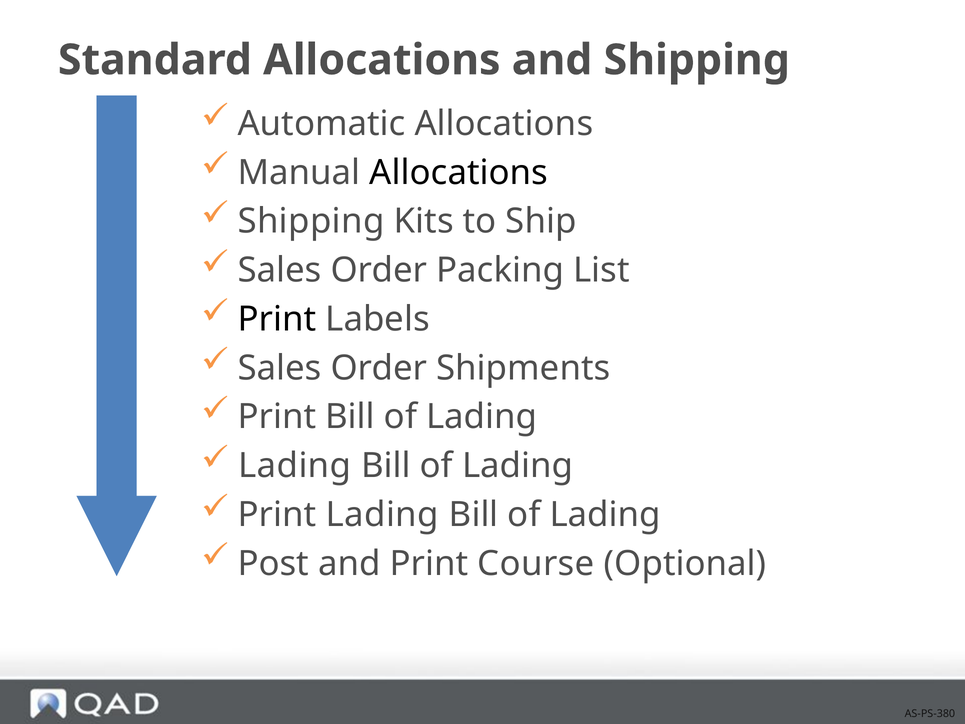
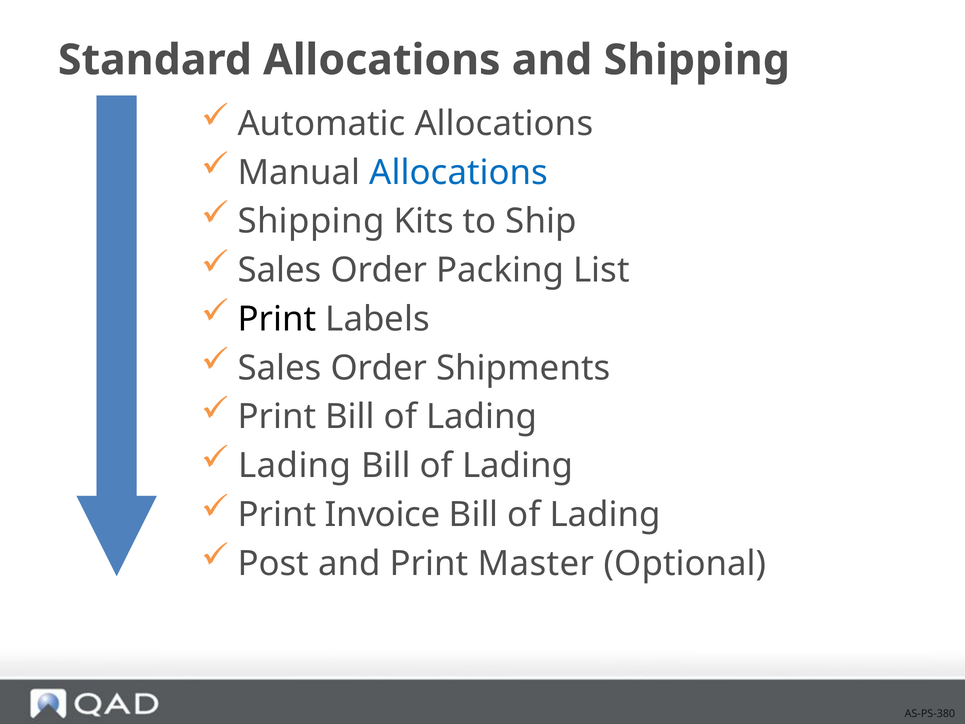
Allocations at (459, 173) colour: black -> blue
Print Lading: Lading -> Invoice
Course: Course -> Master
